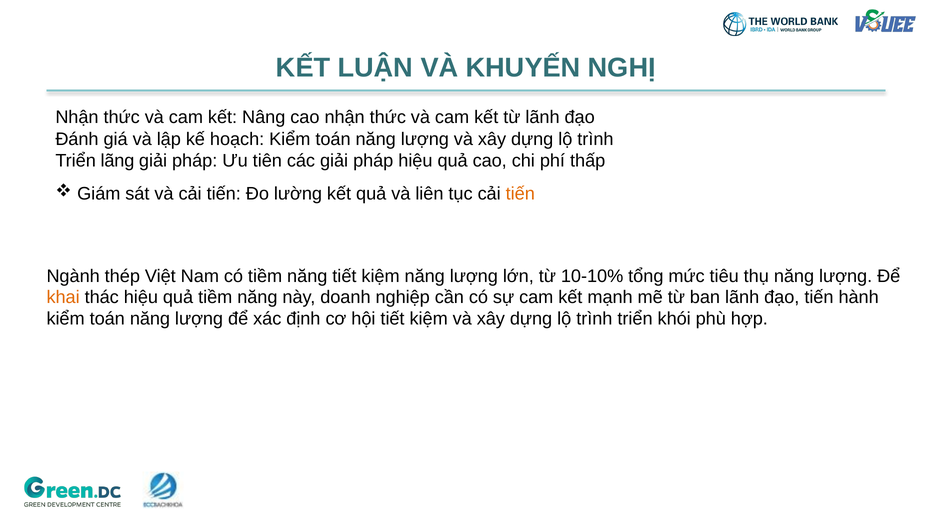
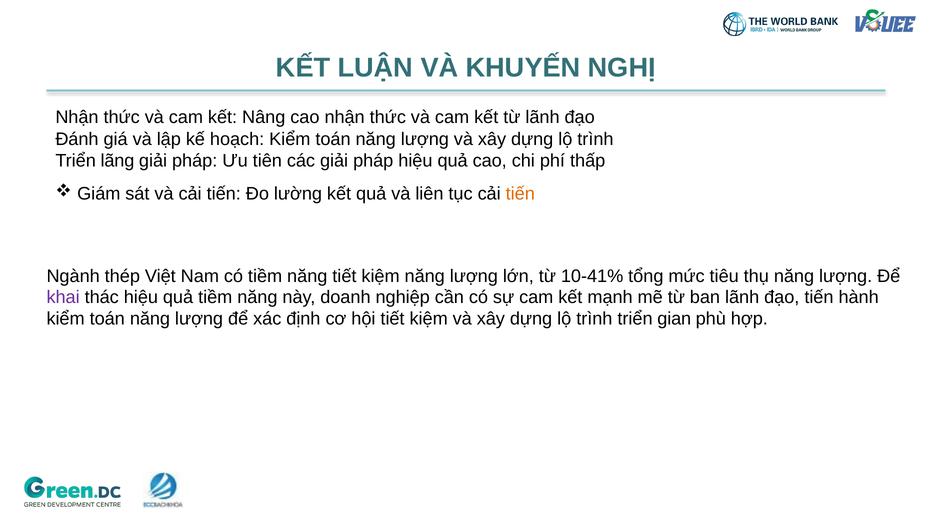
10-10%: 10-10% -> 10-41%
khai colour: orange -> purple
khói: khói -> gian
